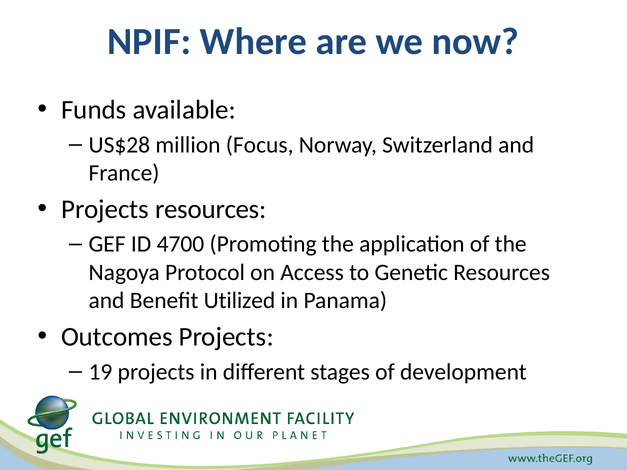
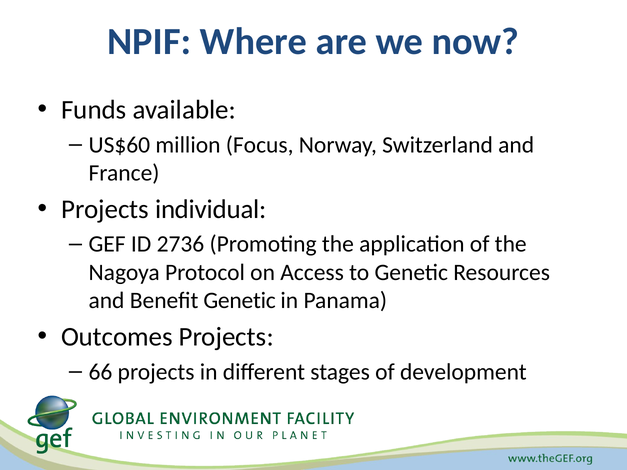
US$28: US$28 -> US$60
Projects resources: resources -> individual
4700: 4700 -> 2736
Benefit Utilized: Utilized -> Genetic
19: 19 -> 66
